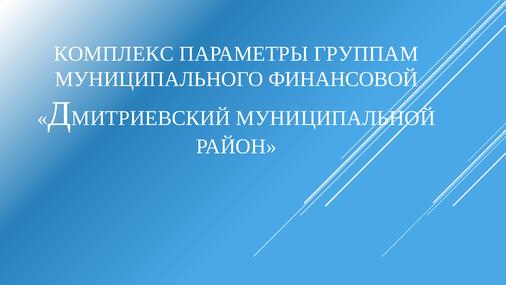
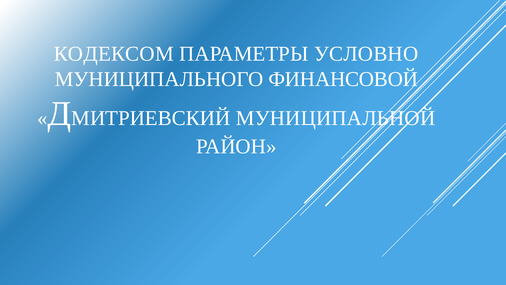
КОМПЛЕКС: КОМПЛЕКС -> КОДЕКСОМ
ГРУППАМ: ГРУППАМ -> УСЛОВНО
